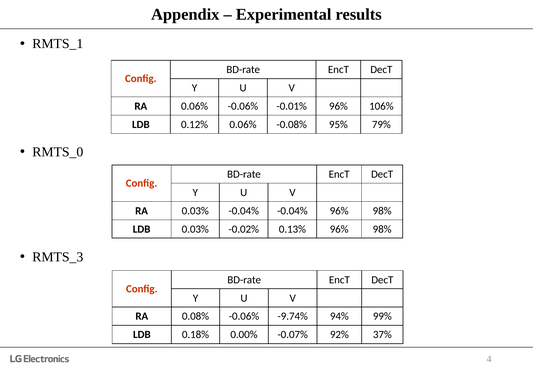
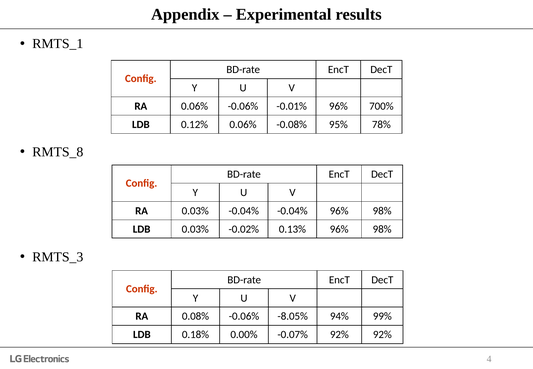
106%: 106% -> 700%
79%: 79% -> 78%
RMTS_0: RMTS_0 -> RMTS_8
-9.74%: -9.74% -> -8.05%
92% 37%: 37% -> 92%
